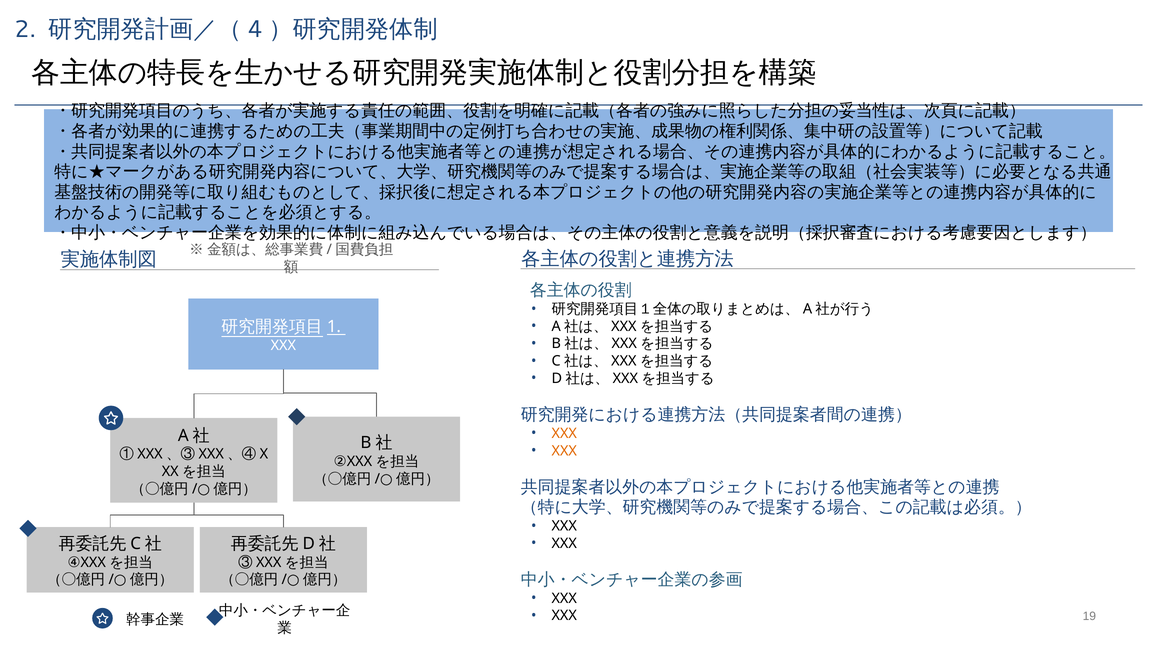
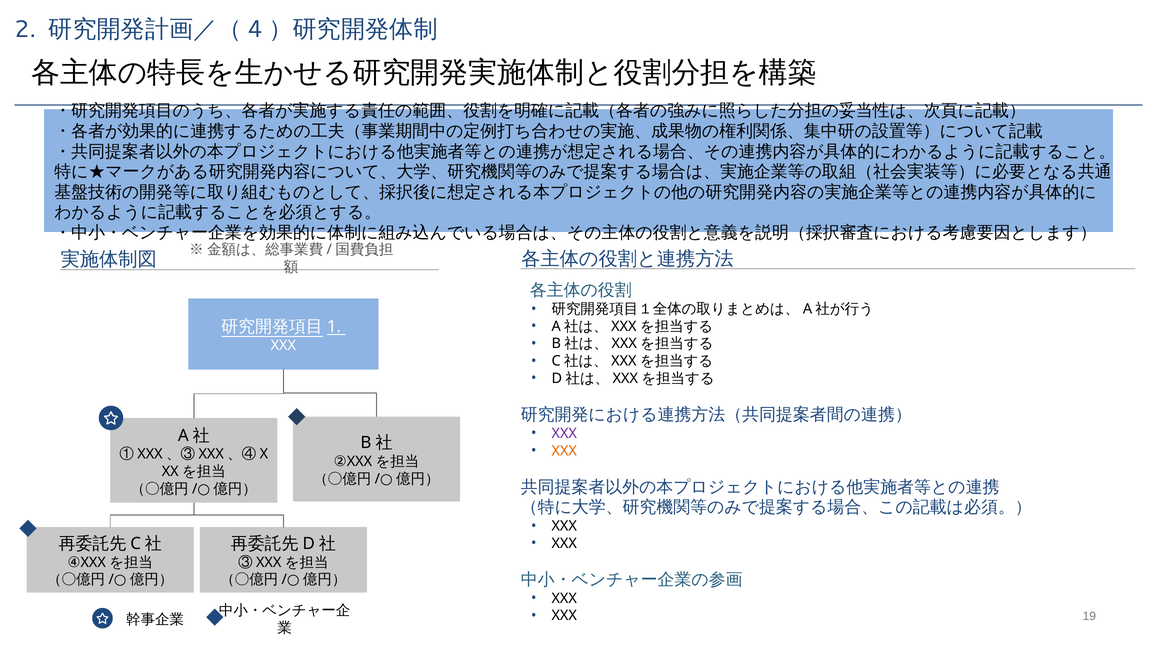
XXX at (564, 433) colour: orange -> purple
